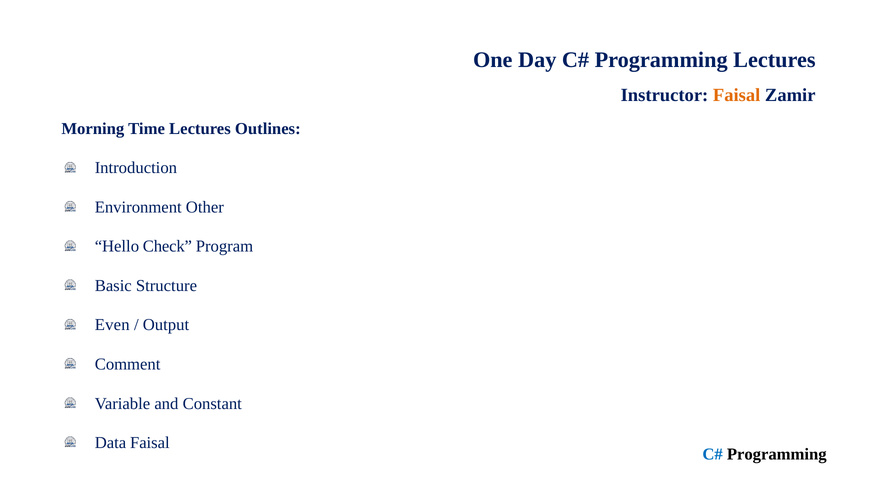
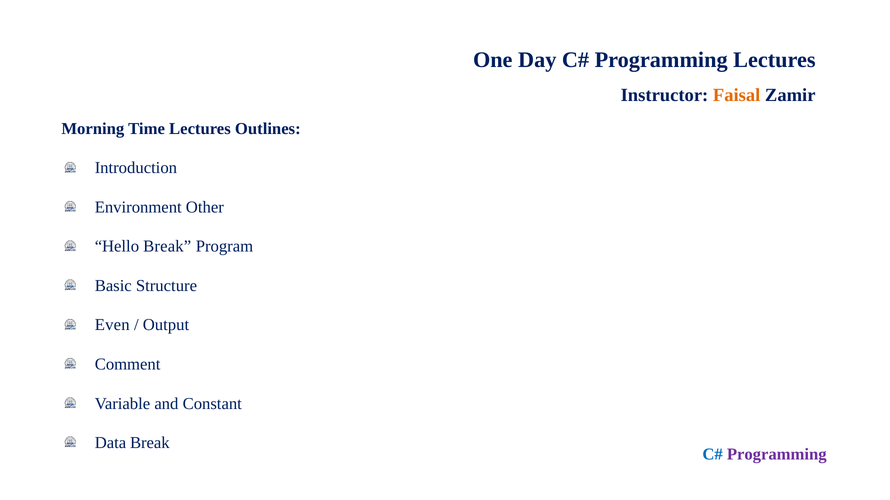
Hello Check: Check -> Break
Data Faisal: Faisal -> Break
Programming at (777, 455) colour: black -> purple
